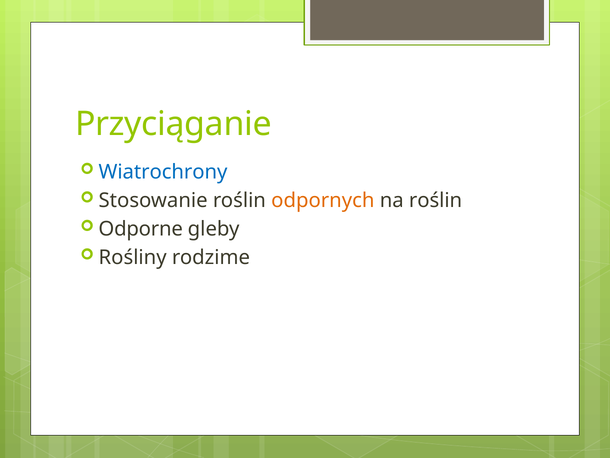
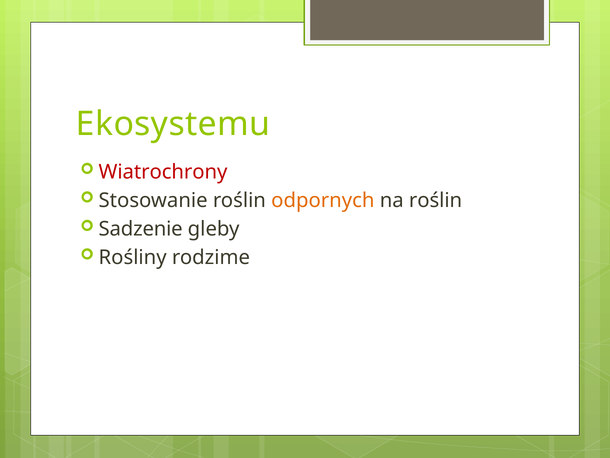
Przyciąganie: Przyciąganie -> Ekosystemu
Wiatrochrony colour: blue -> red
Odporne: Odporne -> Sadzenie
